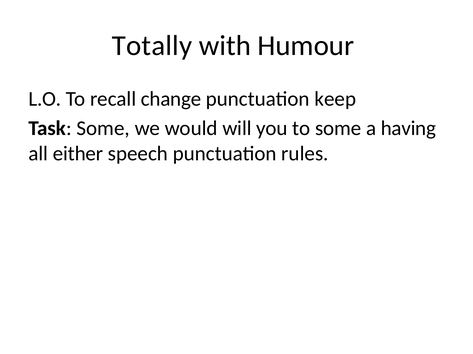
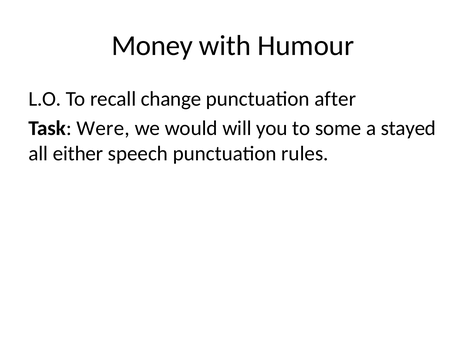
Totally: Totally -> Money
keep: keep -> after
Task Some: Some -> Were
having: having -> stayed
